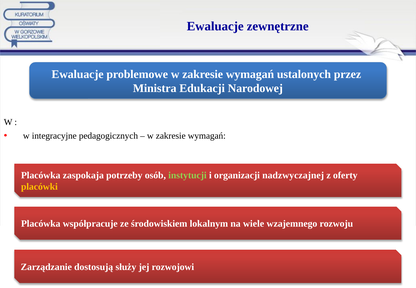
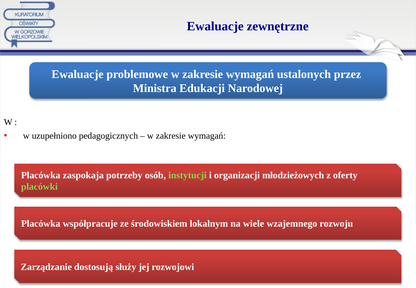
integracyjne: integracyjne -> uzupełniono
nadzwyczajnej: nadzwyczajnej -> młodzieżowych
placówki colour: yellow -> light green
